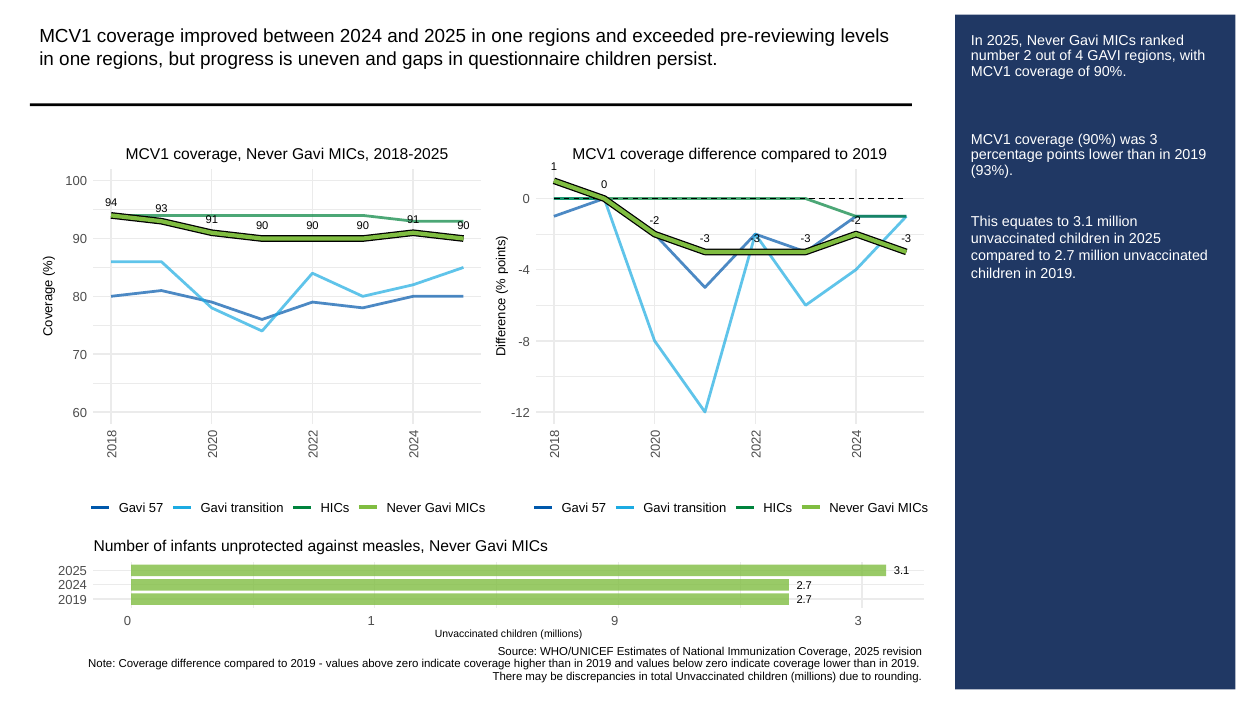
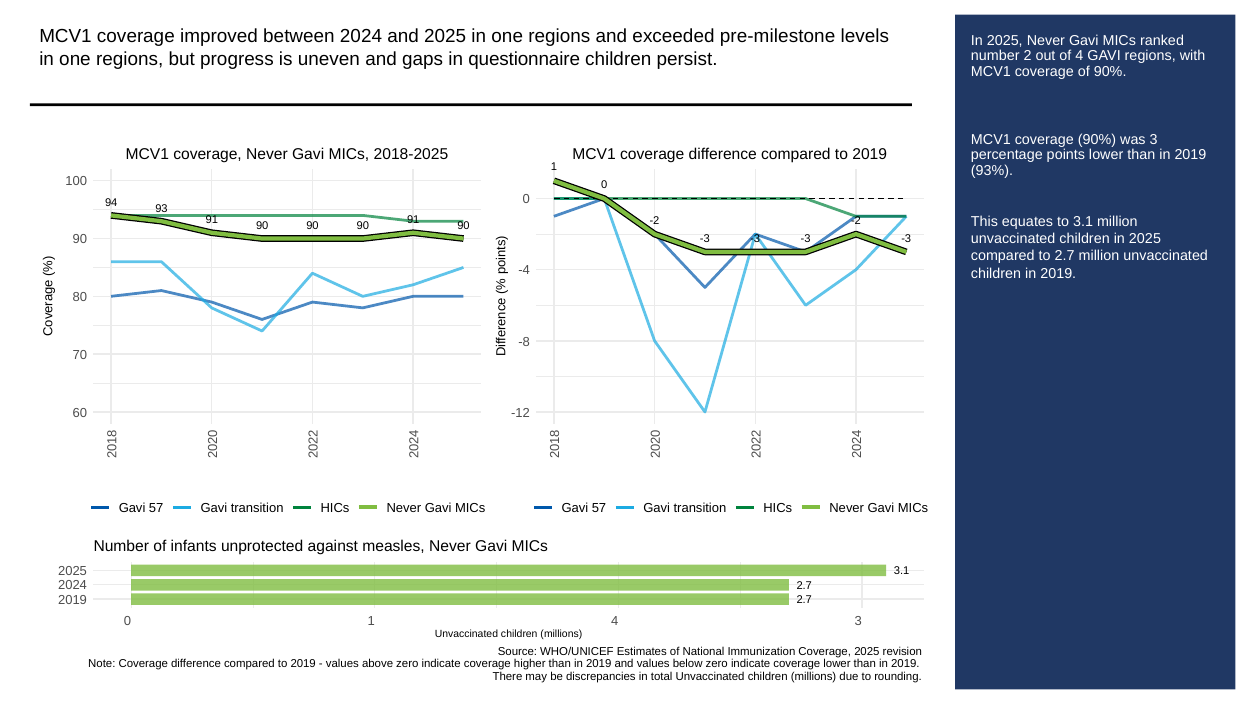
pre-reviewing: pre-reviewing -> pre-milestone
1 9: 9 -> 4
